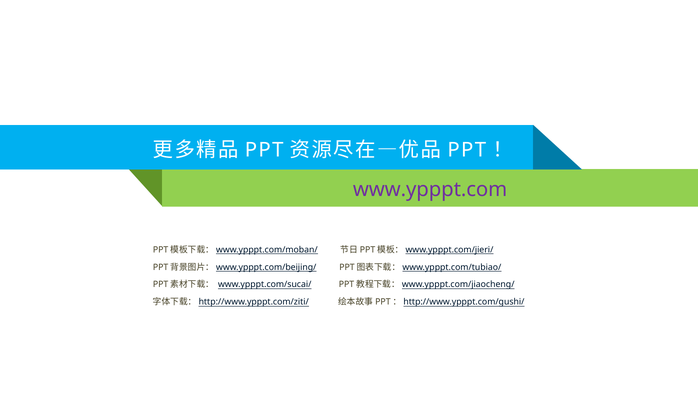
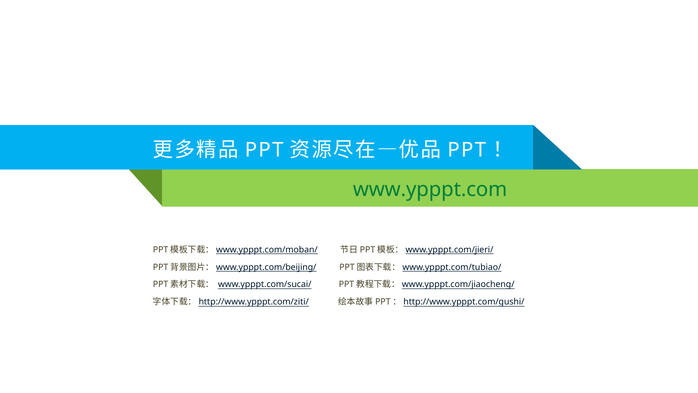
www.ypppt.com colour: purple -> green
